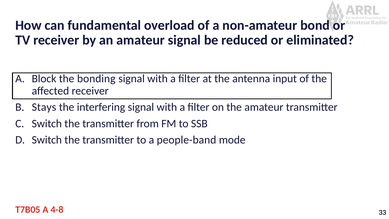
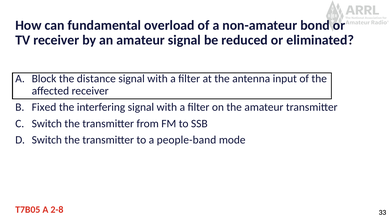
bonding: bonding -> distance
Stays: Stays -> Fixed
4-8: 4-8 -> 2-8
